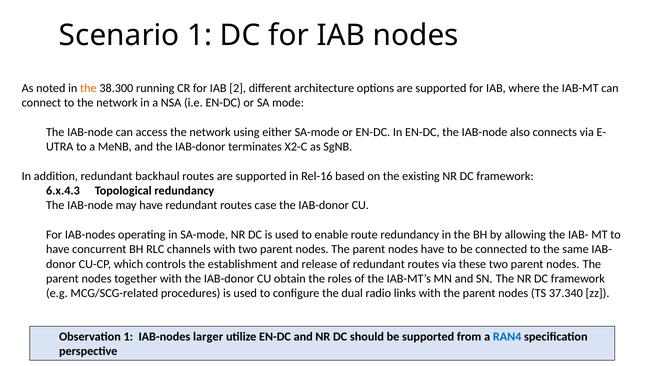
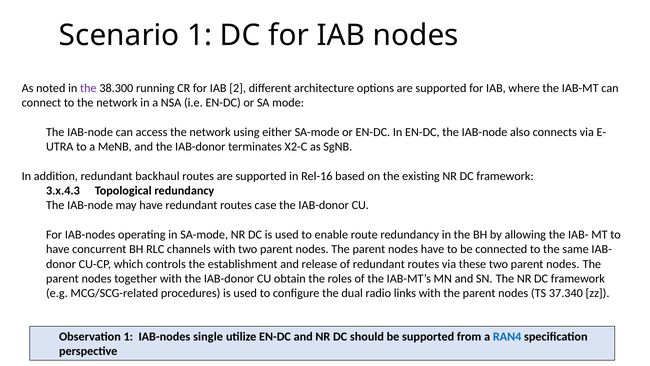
the at (88, 88) colour: orange -> purple
6.x.4.3: 6.x.4.3 -> 3.x.4.3
larger: larger -> single
